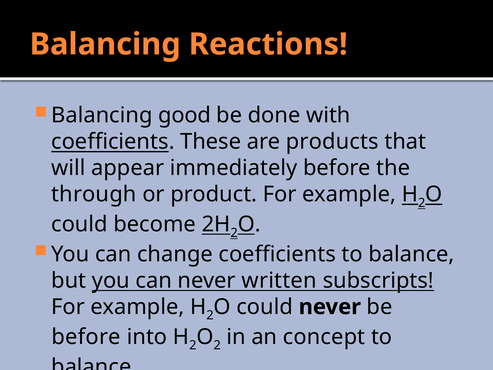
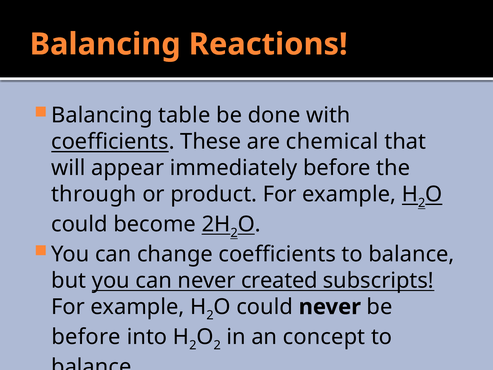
good: good -> table
products: products -> chemical
written: written -> created
